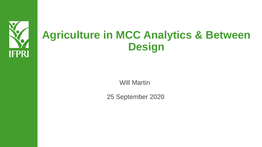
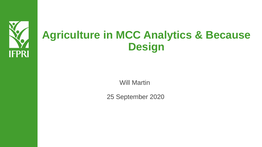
Between: Between -> Because
